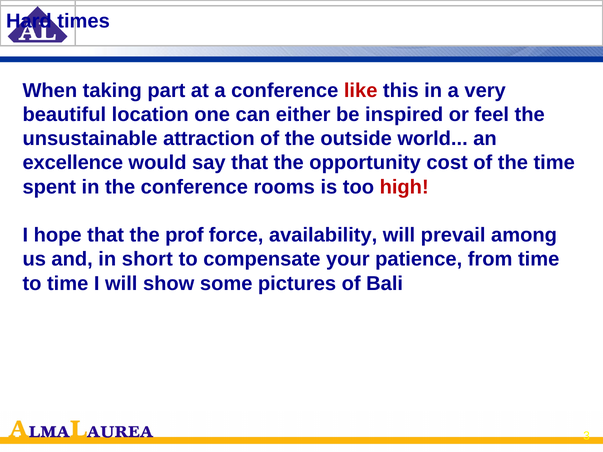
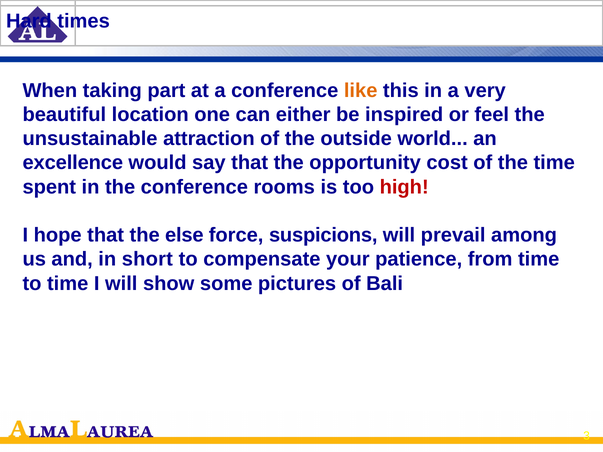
like colour: red -> orange
prof: prof -> else
availability: availability -> suspicions
